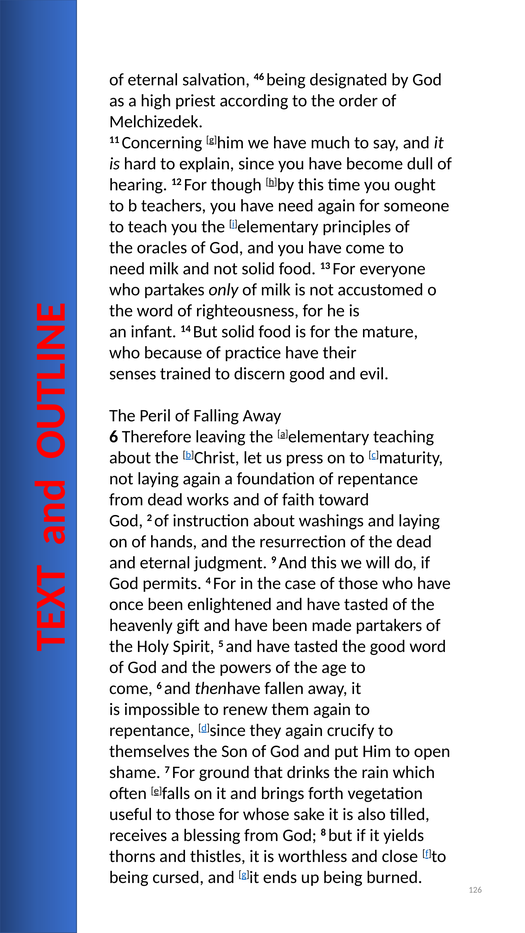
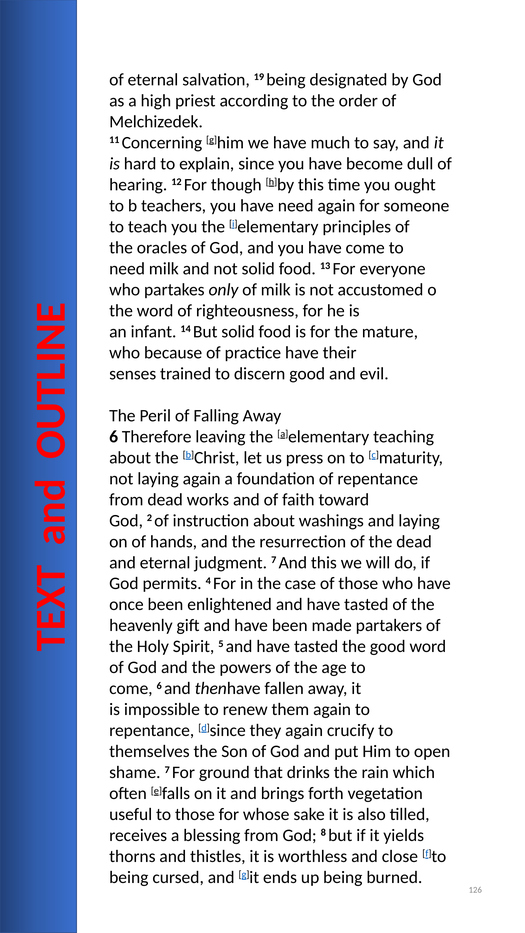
salvation 46: 46 -> 19
judgment 9: 9 -> 7
